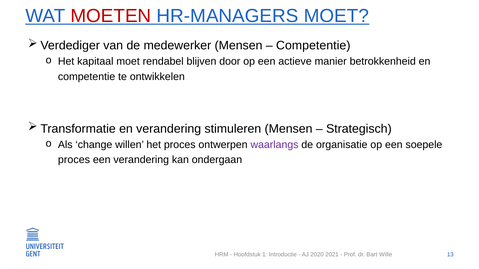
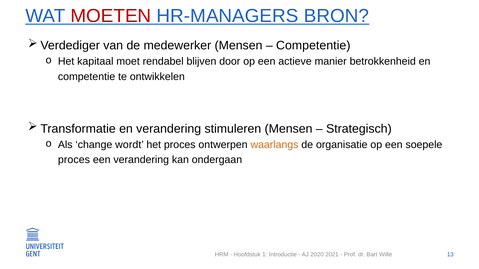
HR-MANAGERS MOET: MOET -> BRON
willen: willen -> wordt
waarlangs colour: purple -> orange
